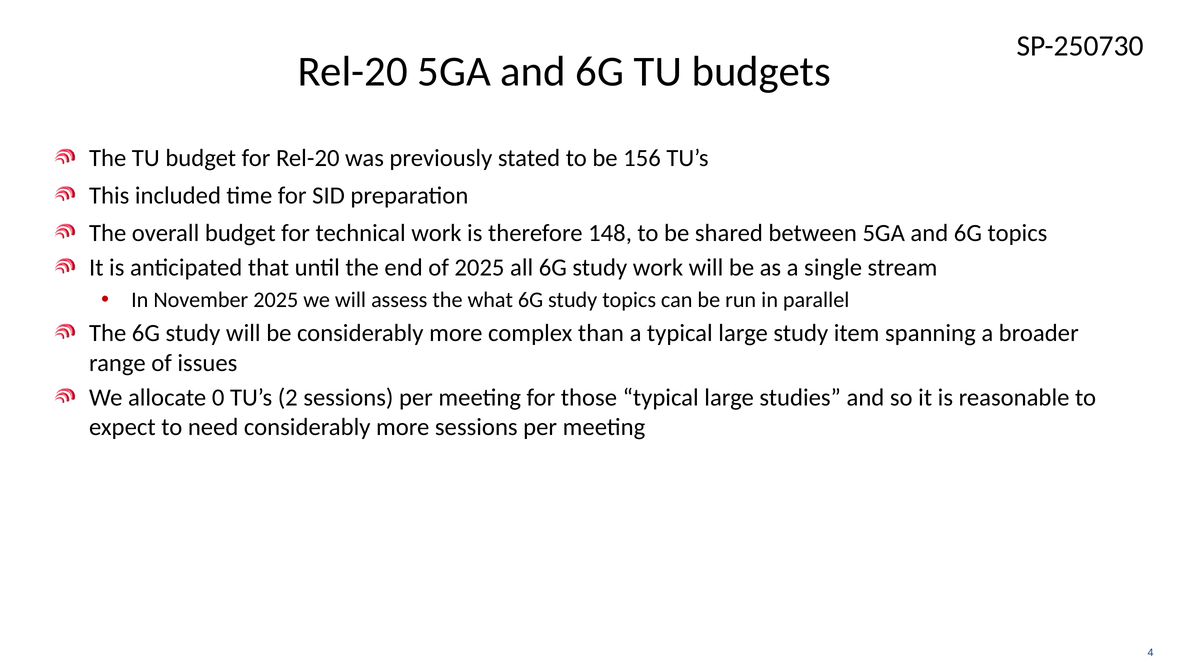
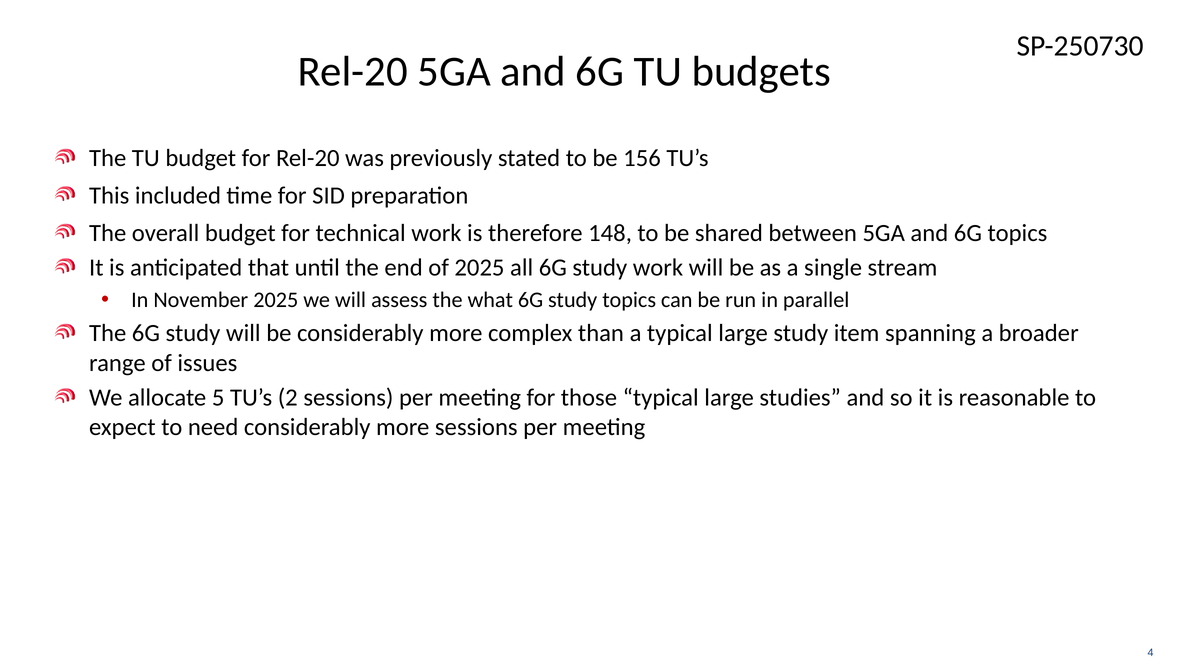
0: 0 -> 5
